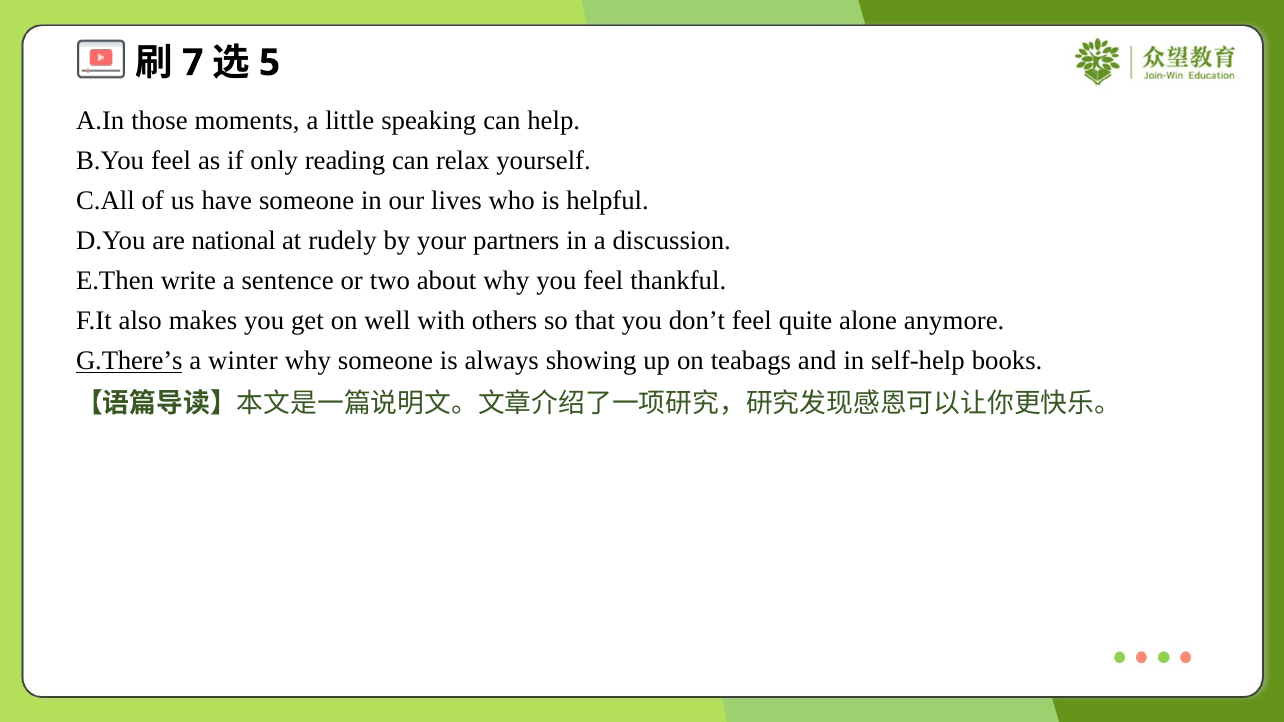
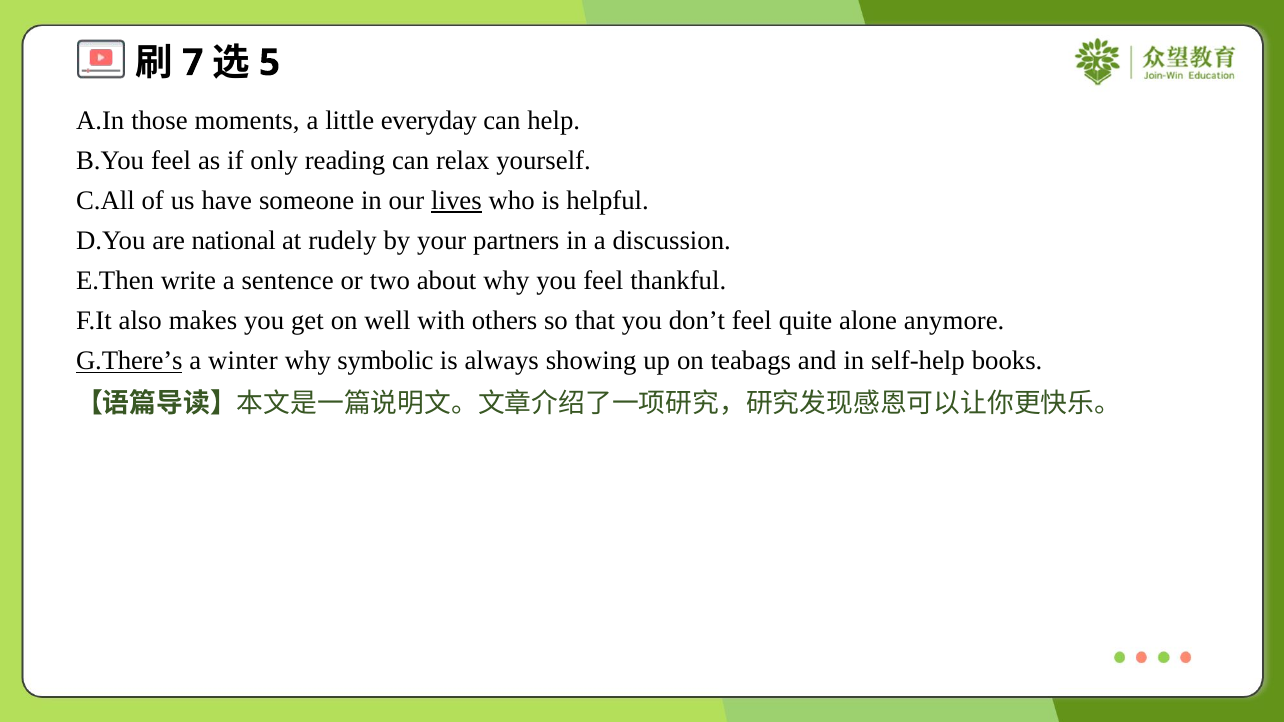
speaking: speaking -> everyday
lives underline: none -> present
why someone: someone -> symbolic
